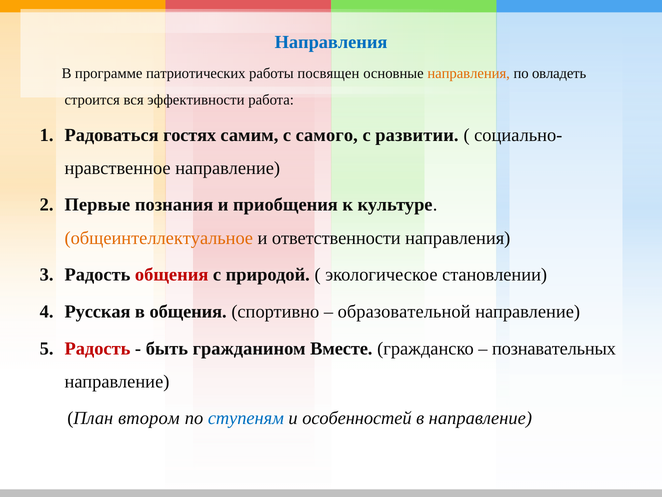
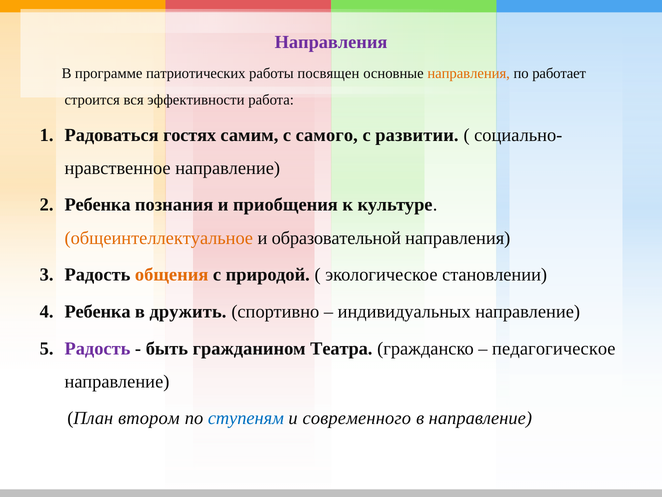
Направления at (331, 42) colour: blue -> purple
овладеть: овладеть -> работает
Первые at (97, 205): Первые -> Ребенка
ответственности: ответственности -> образовательной
общения at (172, 275) colour: red -> orange
Русская at (98, 311): Русская -> Ребенка
в общения: общения -> дружить
образовательной: образовательной -> индивидуальных
Радость at (97, 348) colour: red -> purple
Вместе: Вместе -> Театра
познавательных: познавательных -> педагогическое
особенностей: особенностей -> современного
